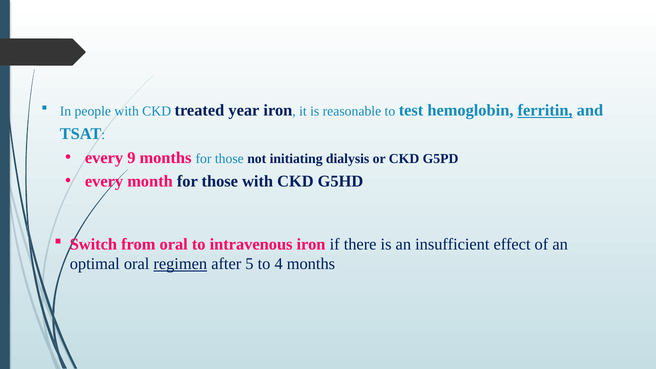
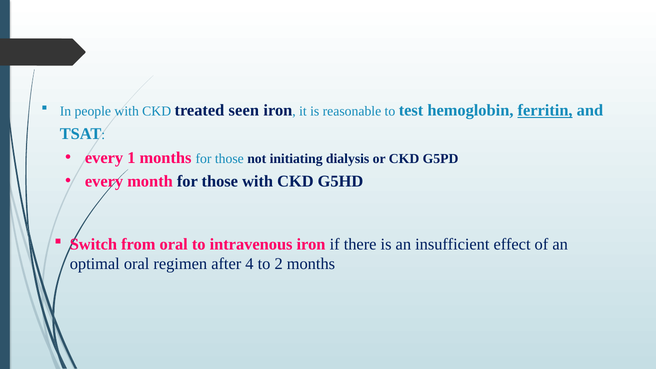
year: year -> seen
9: 9 -> 1
regimen underline: present -> none
5: 5 -> 4
4: 4 -> 2
